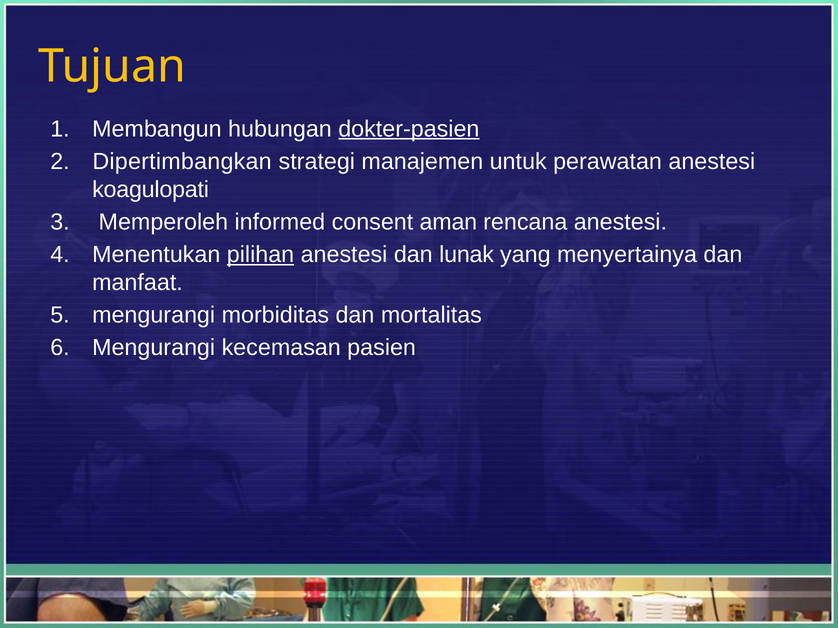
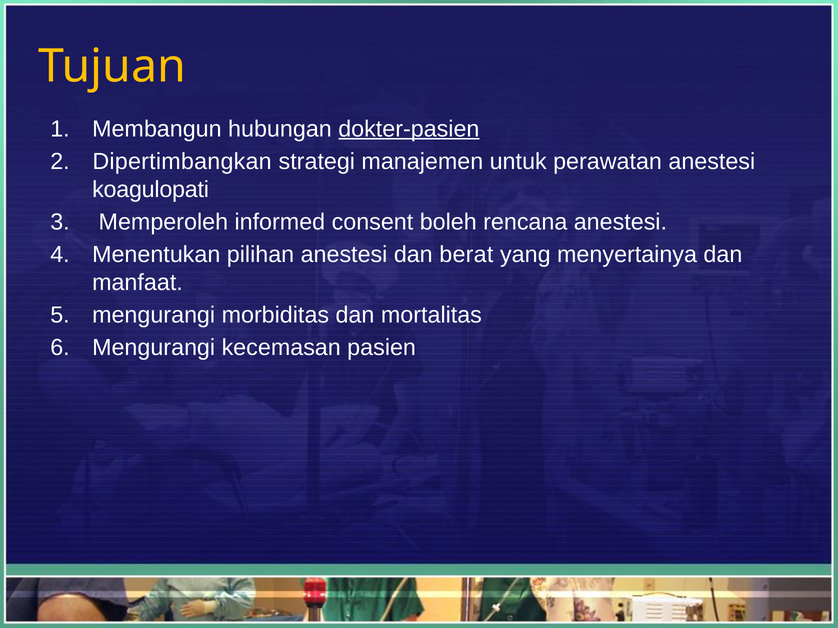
aman: aman -> boleh
pilihan underline: present -> none
lunak: lunak -> berat
